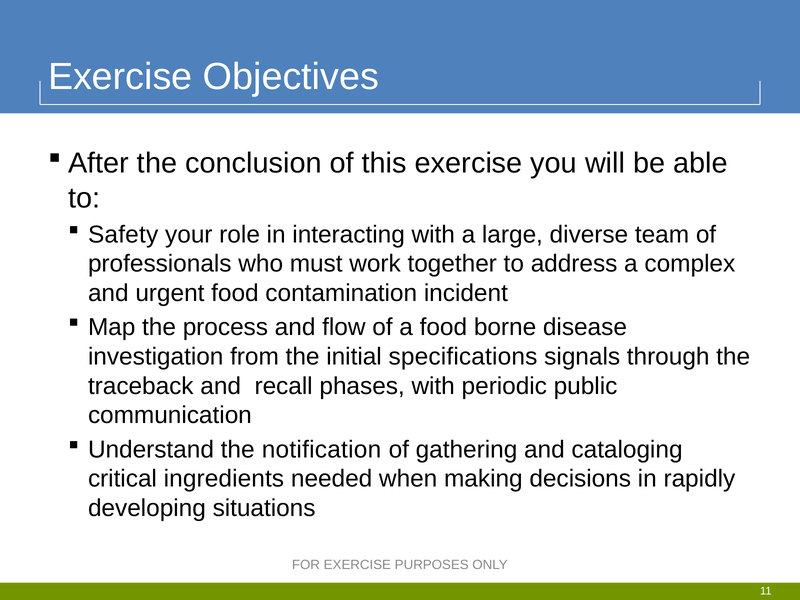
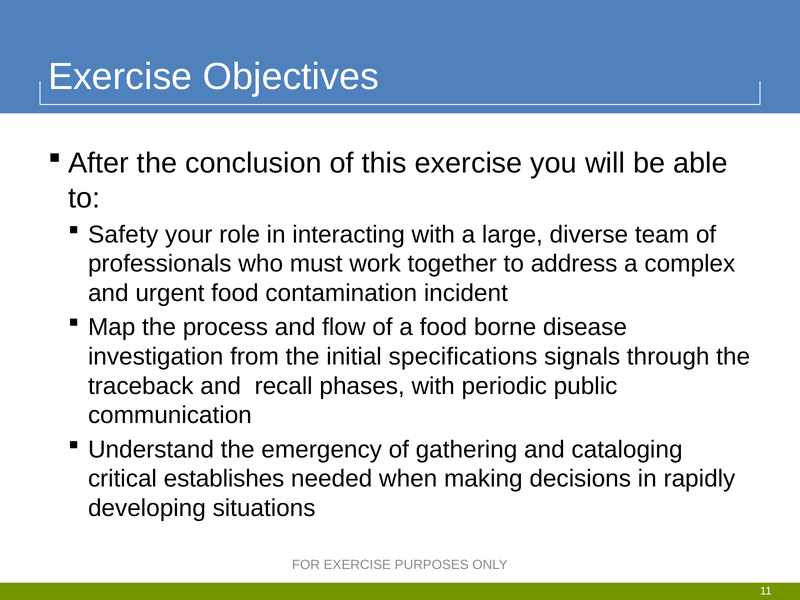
notification: notification -> emergency
ingredients: ingredients -> establishes
